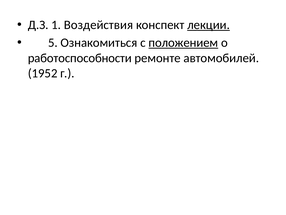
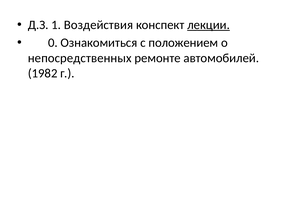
5: 5 -> 0
положением underline: present -> none
работоспособности: работоспособности -> непосредственных
1952: 1952 -> 1982
